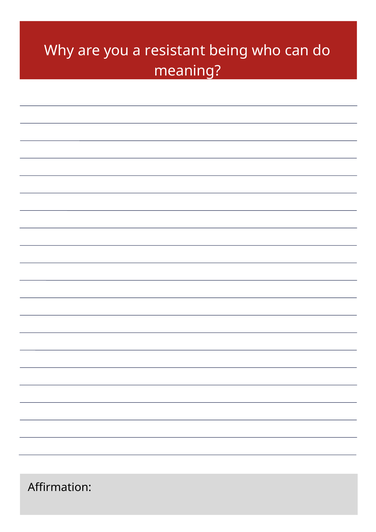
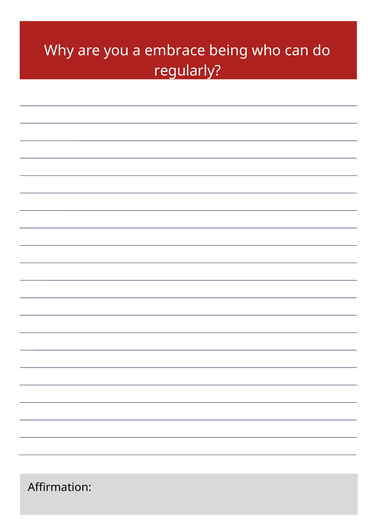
resistant: resistant -> embrace
meaning: meaning -> regularly
